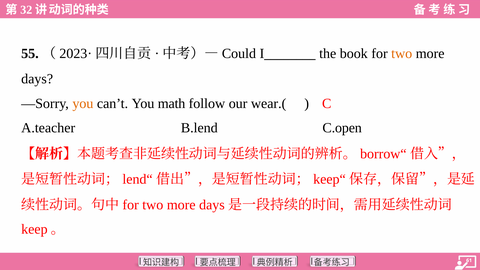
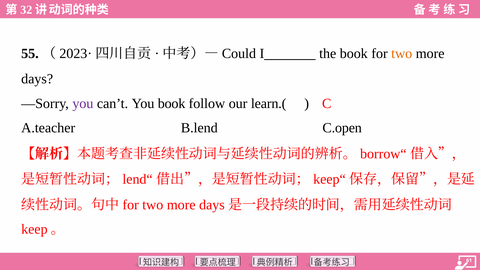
you at (83, 103) colour: orange -> purple
You math: math -> book
wear.(: wear.( -> learn.(
